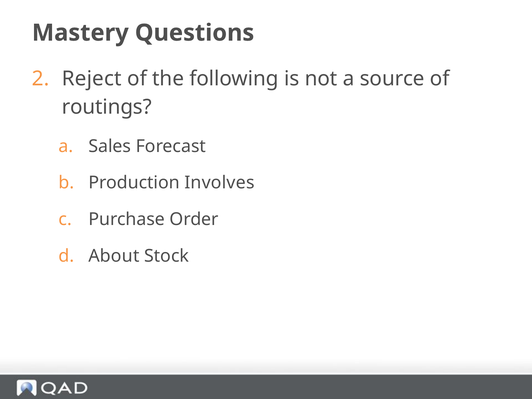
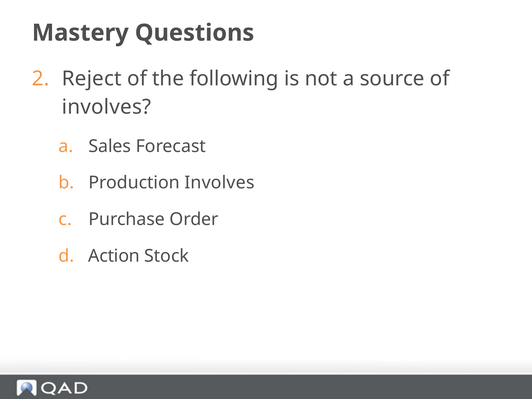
routings at (107, 107): routings -> involves
About: About -> Action
